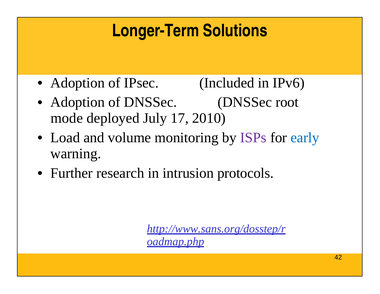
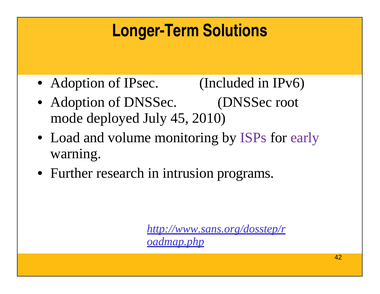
17: 17 -> 45
early colour: blue -> purple
protocols: protocols -> programs
